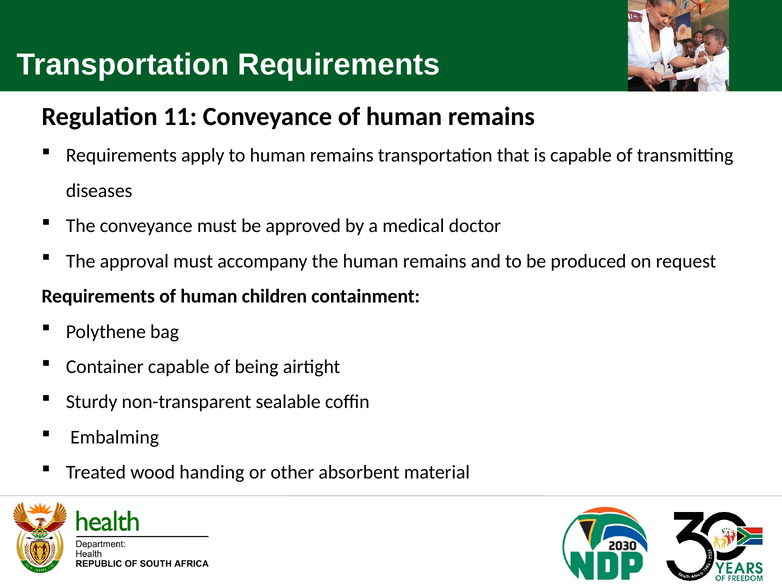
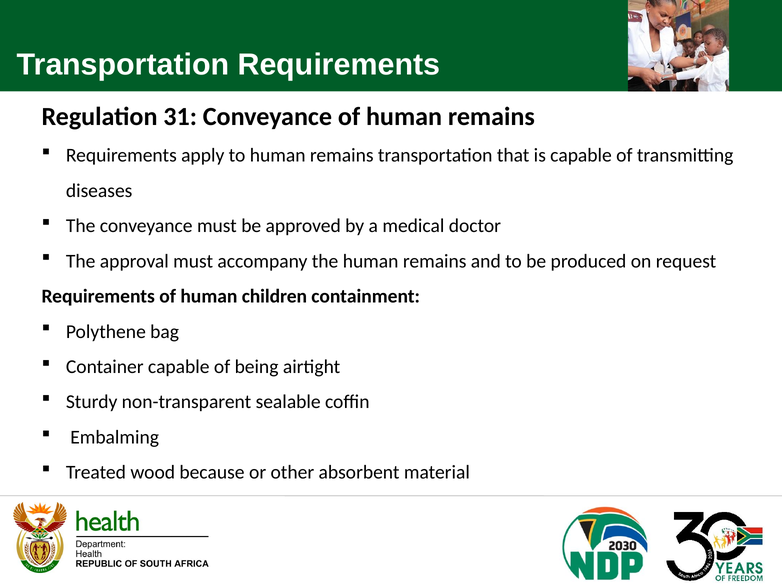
11: 11 -> 31
handing: handing -> because
